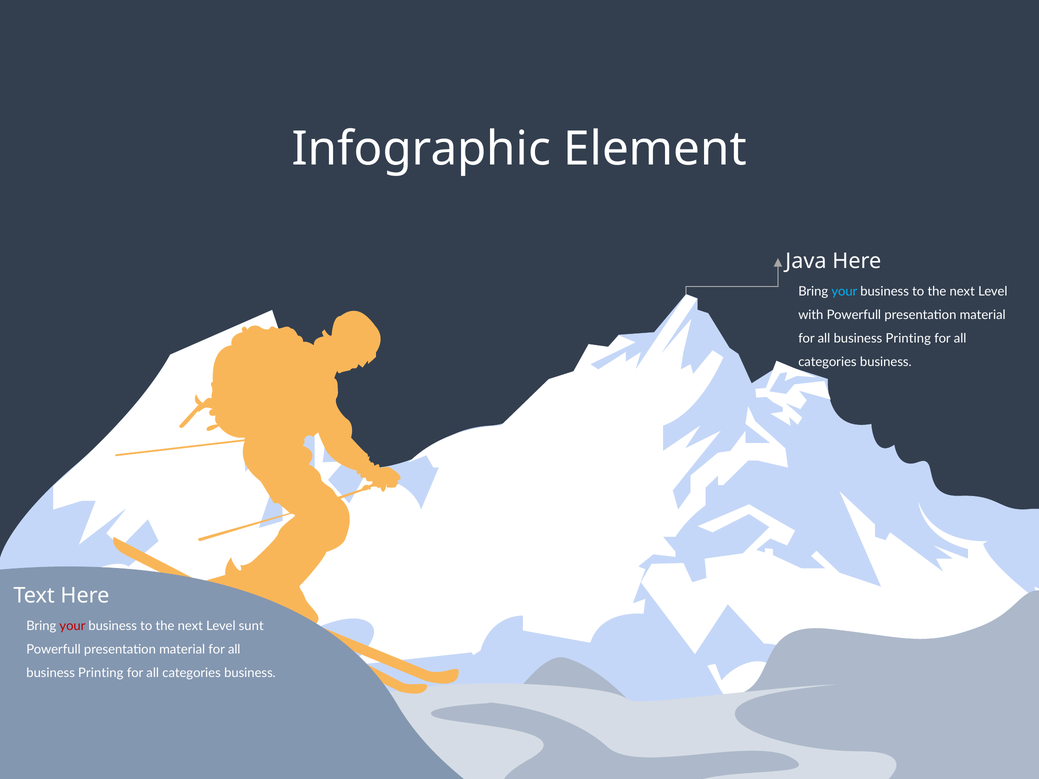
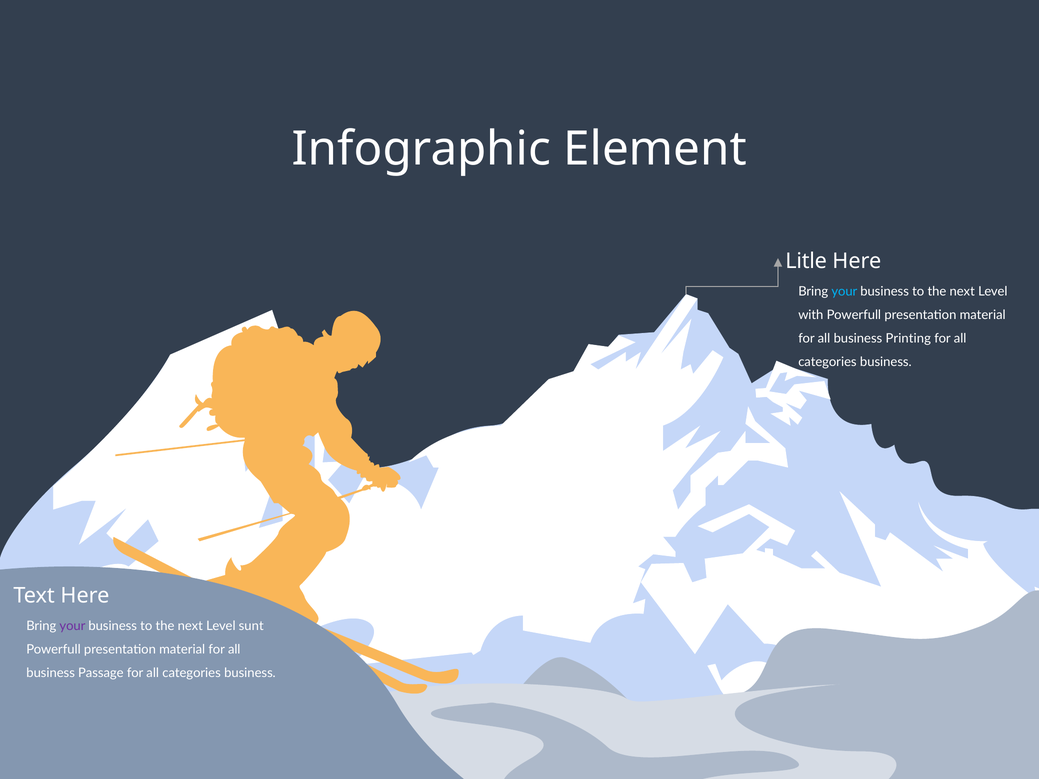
Java: Java -> Litle
your at (72, 626) colour: red -> purple
Printing at (101, 673): Printing -> Passage
